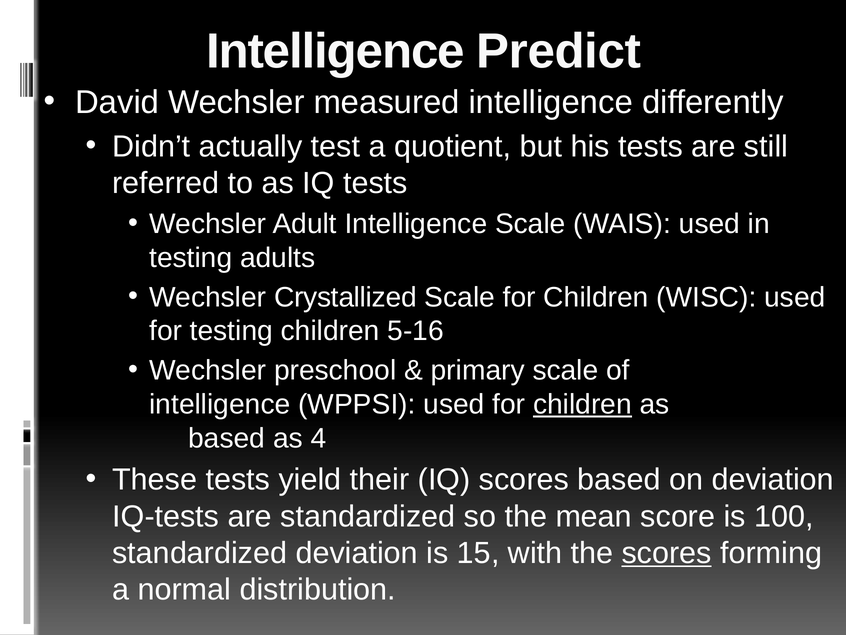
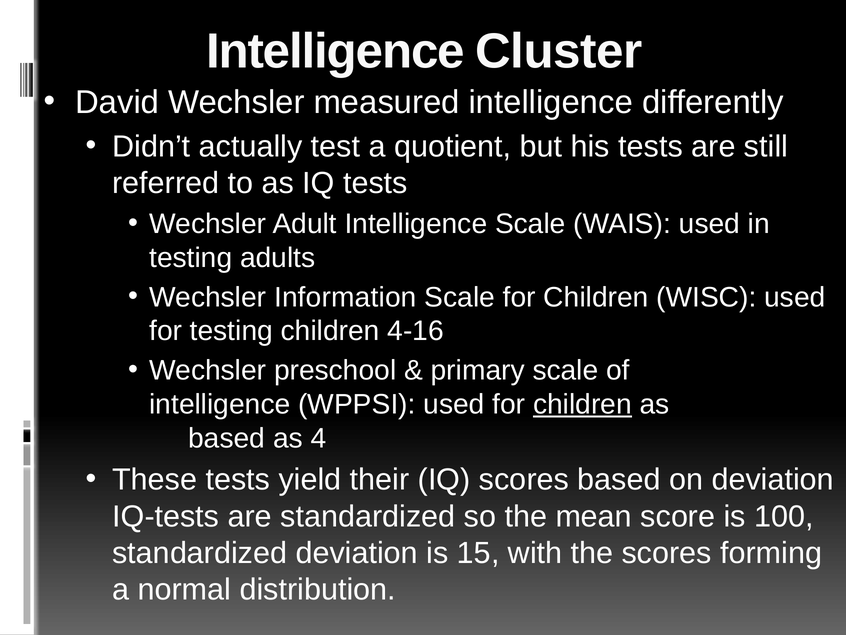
Predict: Predict -> Cluster
Crystallized: Crystallized -> Information
5-16: 5-16 -> 4-16
scores at (667, 553) underline: present -> none
